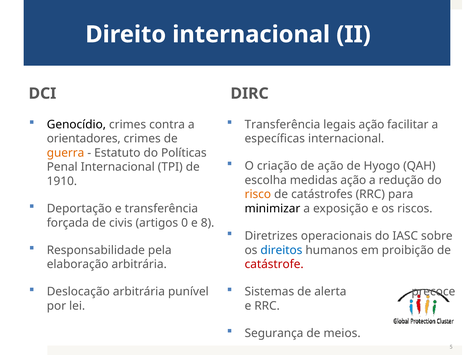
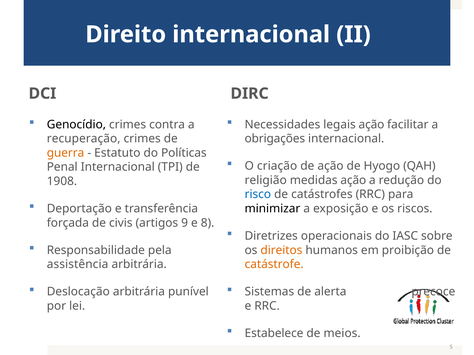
Transferência at (282, 125): Transferência -> Necessidades
orientadores: orientadores -> recuperação
específicas: específicas -> obrigações
escolha: escolha -> religião
1910: 1910 -> 1908
risco colour: orange -> blue
0: 0 -> 9
direitos colour: blue -> orange
elaboração: elaboração -> assistência
catástrofe colour: red -> orange
Segurança: Segurança -> Estabelece
